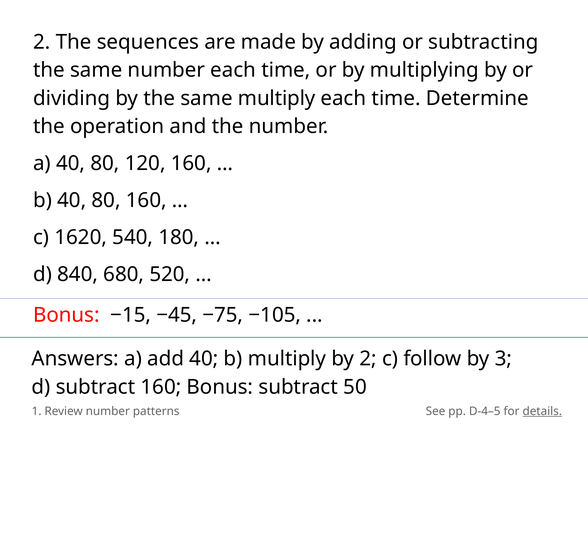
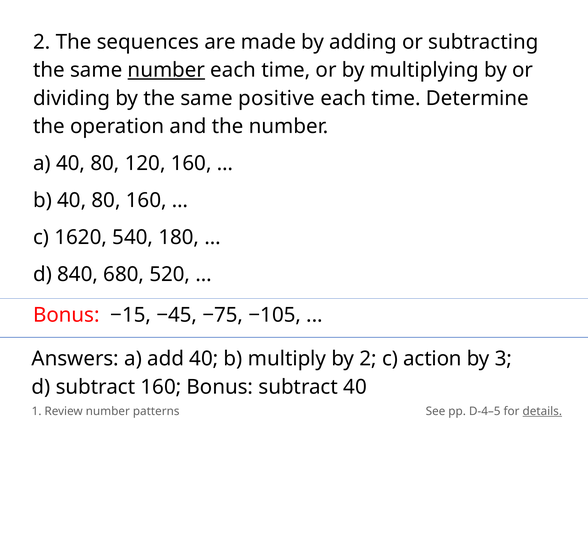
number at (166, 70) underline: none -> present
same multiply: multiply -> positive
follow: follow -> action
subtract 50: 50 -> 40
